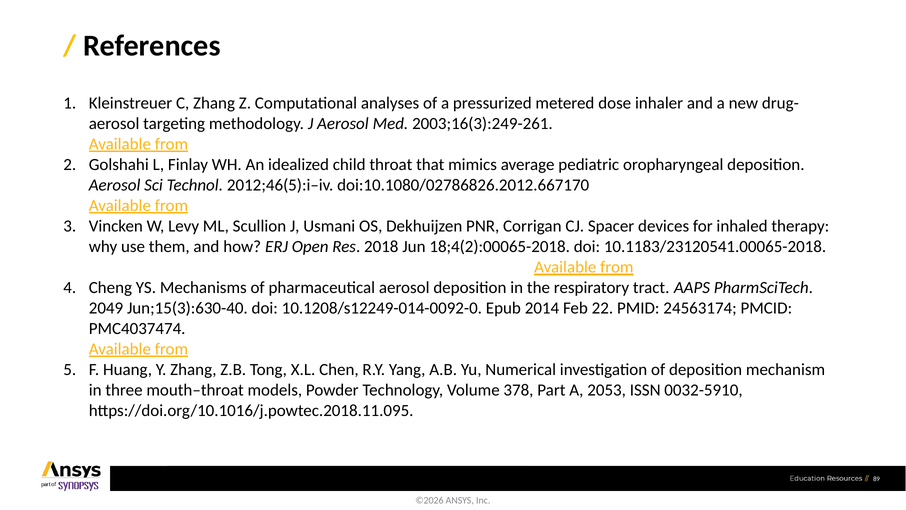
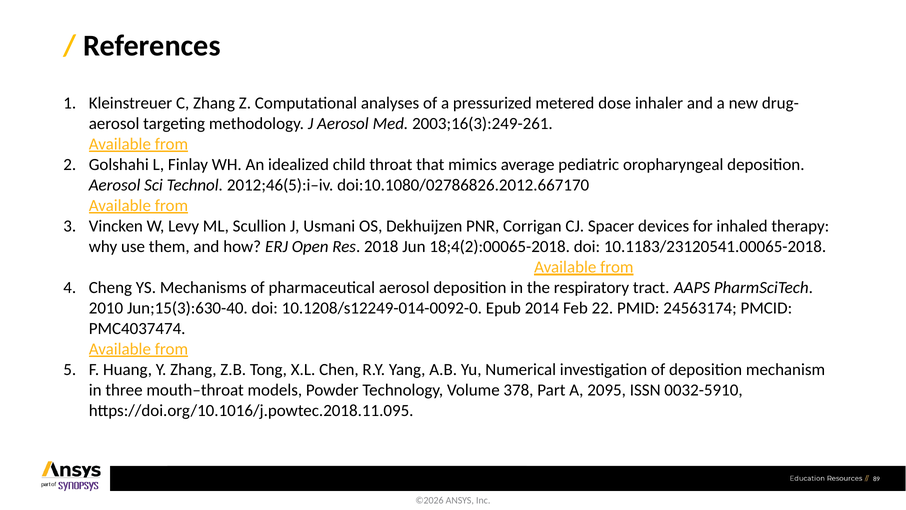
2049: 2049 -> 2010
2053: 2053 -> 2095
